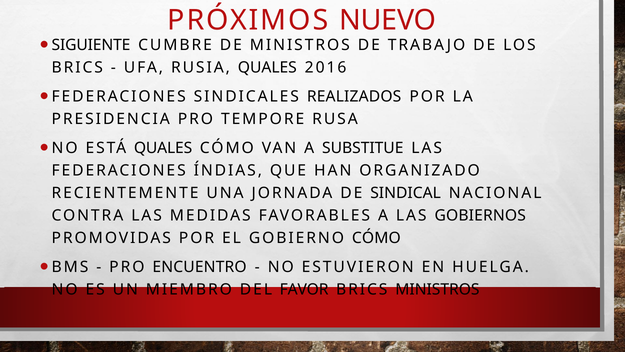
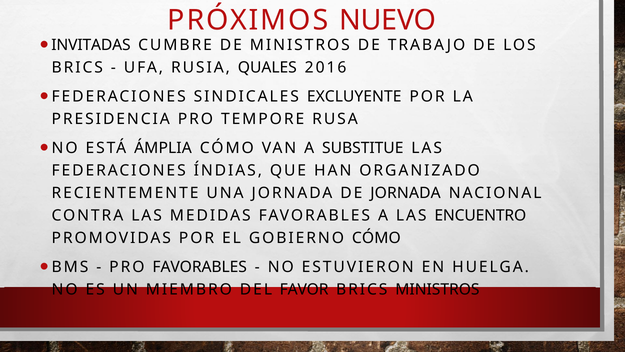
SIGUIENTE: SIGUIENTE -> INVITADAS
REALIZADOS: REALIZADOS -> EXCLUYENTE
ESTÁ QUALES: QUALES -> ÁMPLIA
DE SINDICAL: SINDICAL -> JORNADA
GOBIERNOS: GOBIERNOS -> ENCUENTRO
PRO ENCUENTRO: ENCUENTRO -> FAVORABLES
